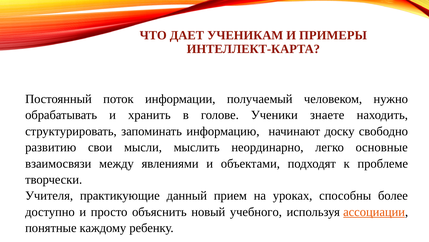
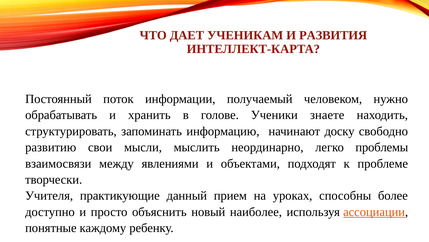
ПРИМЕРЫ: ПРИМЕРЫ -> РАЗВИТИЯ
основные: основные -> проблемы
учебного: учебного -> наиболее
